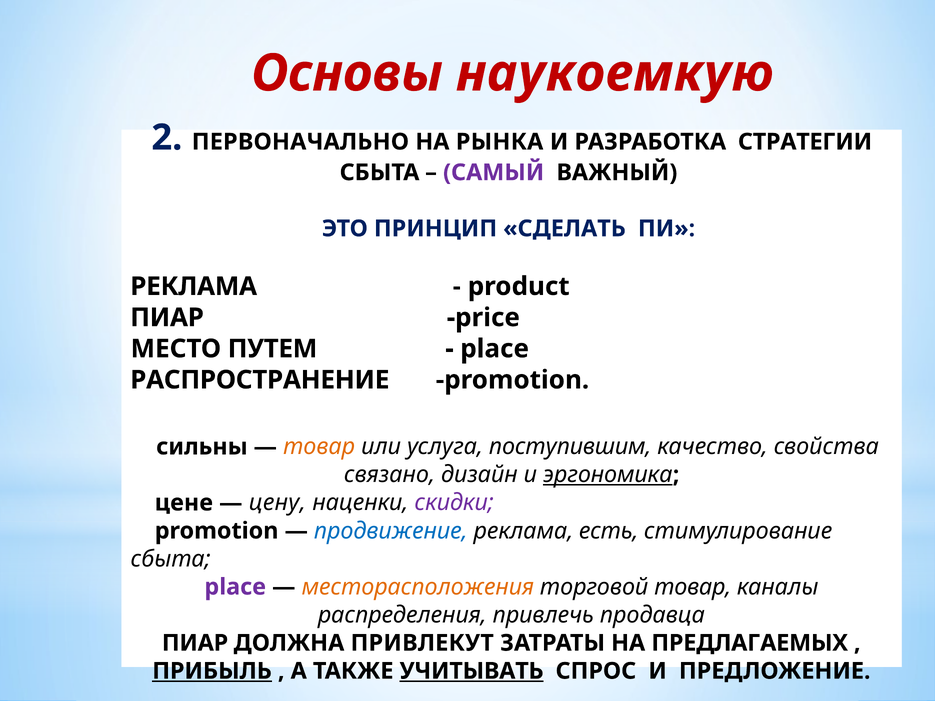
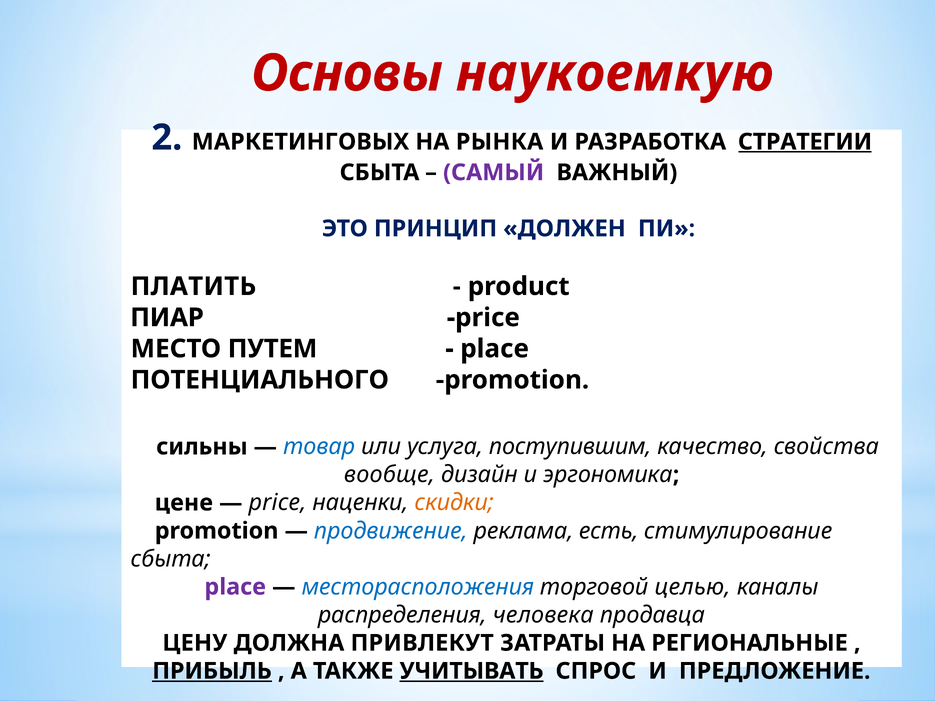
ПЕРВОНАЧАЛЬНО: ПЕРВОНАЧАЛЬНО -> МАРКЕТИНГОВЫХ
СТРАТЕГИИ underline: none -> present
СДЕЛАТЬ: СДЕЛАТЬ -> ДОЛЖЕН
РЕКЛАМА at (194, 287): РЕКЛАМА -> ПЛАТИТЬ
РАСПРОСТРАНЕНИЕ: РАСПРОСТРАНЕНИЕ -> ПОТЕНЦИАЛЬНОГО
товар at (319, 447) colour: orange -> blue
связано: связано -> вообще
эргономика underline: present -> none
цену at (277, 503): цену -> price
скидки colour: purple -> orange
месторасположения colour: orange -> blue
торговой товар: товар -> целью
привлечь: привлечь -> человека
ПИАР at (195, 643): ПИАР -> ЦЕНУ
ПРЕДЛАГАЕМЫХ: ПРЕДЛАГАЕМЫХ -> РЕГИОНАЛЬНЫЕ
